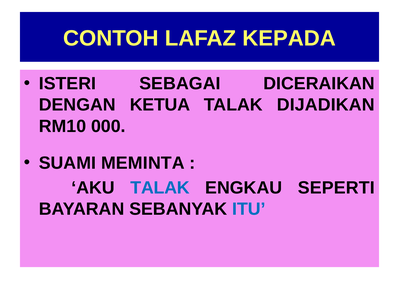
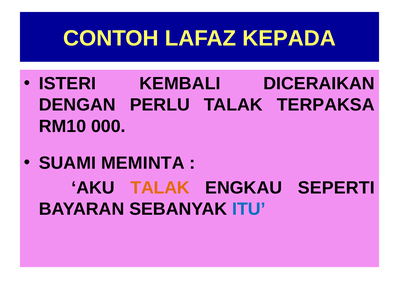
SEBAGAI: SEBAGAI -> KEMBALI
KETUA: KETUA -> PERLU
DIJADIKAN: DIJADIKAN -> TERPAKSA
TALAK at (160, 188) colour: blue -> orange
